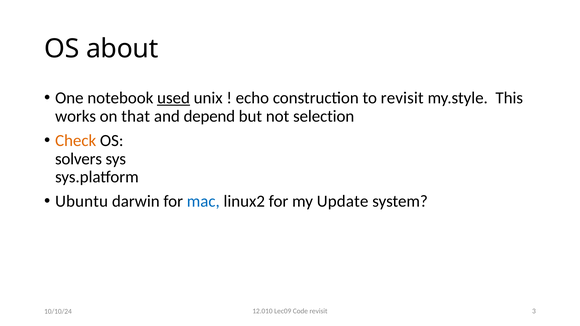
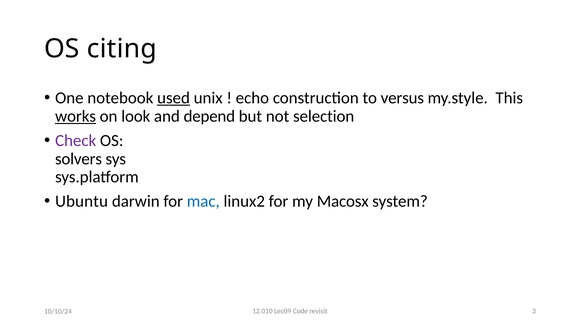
about: about -> citing
to revisit: revisit -> versus
works underline: none -> present
that: that -> look
Check colour: orange -> purple
Update: Update -> Macosx
